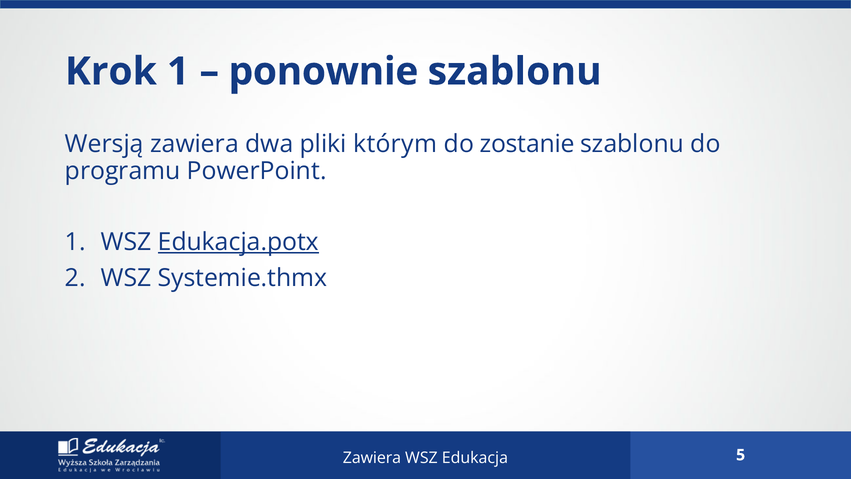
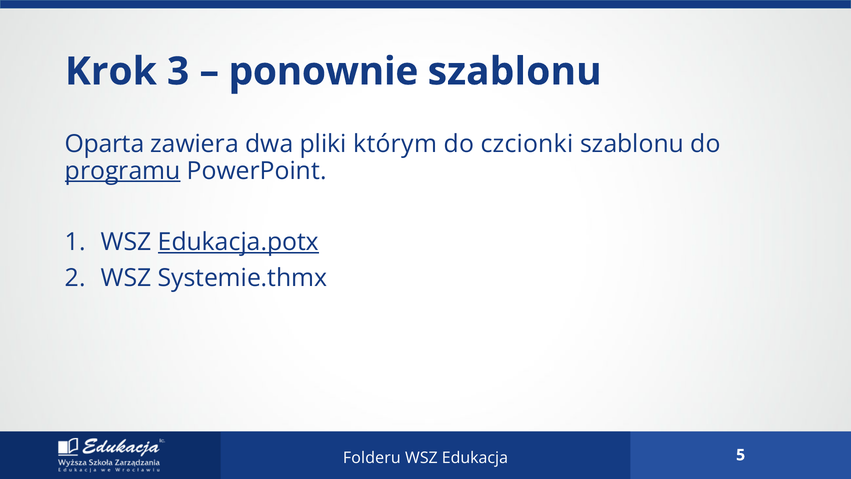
Krok 1: 1 -> 3
Wersją: Wersją -> Oparta
zostanie: zostanie -> czcionki
programu underline: none -> present
Zawiera at (372, 458): Zawiera -> Folderu
